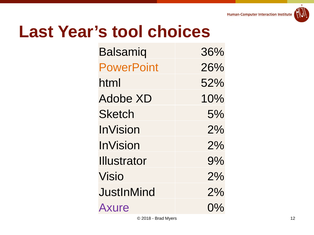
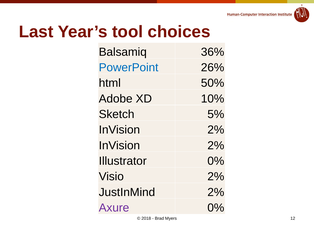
PowerPoint colour: orange -> blue
52%: 52% -> 50%
Illustrator 9%: 9% -> 0%
